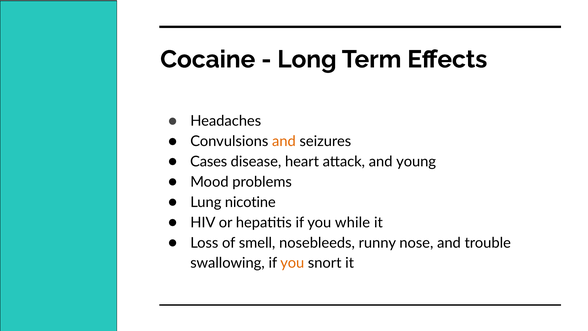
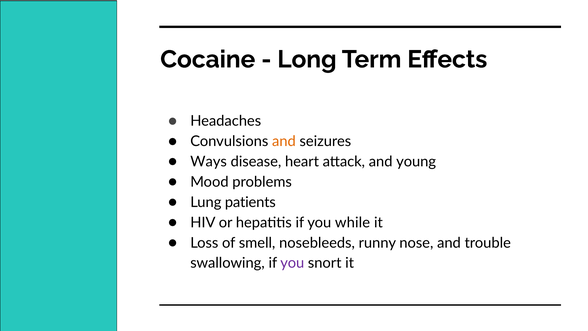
Cases: Cases -> Ways
nicotine: nicotine -> patients
you at (292, 263) colour: orange -> purple
